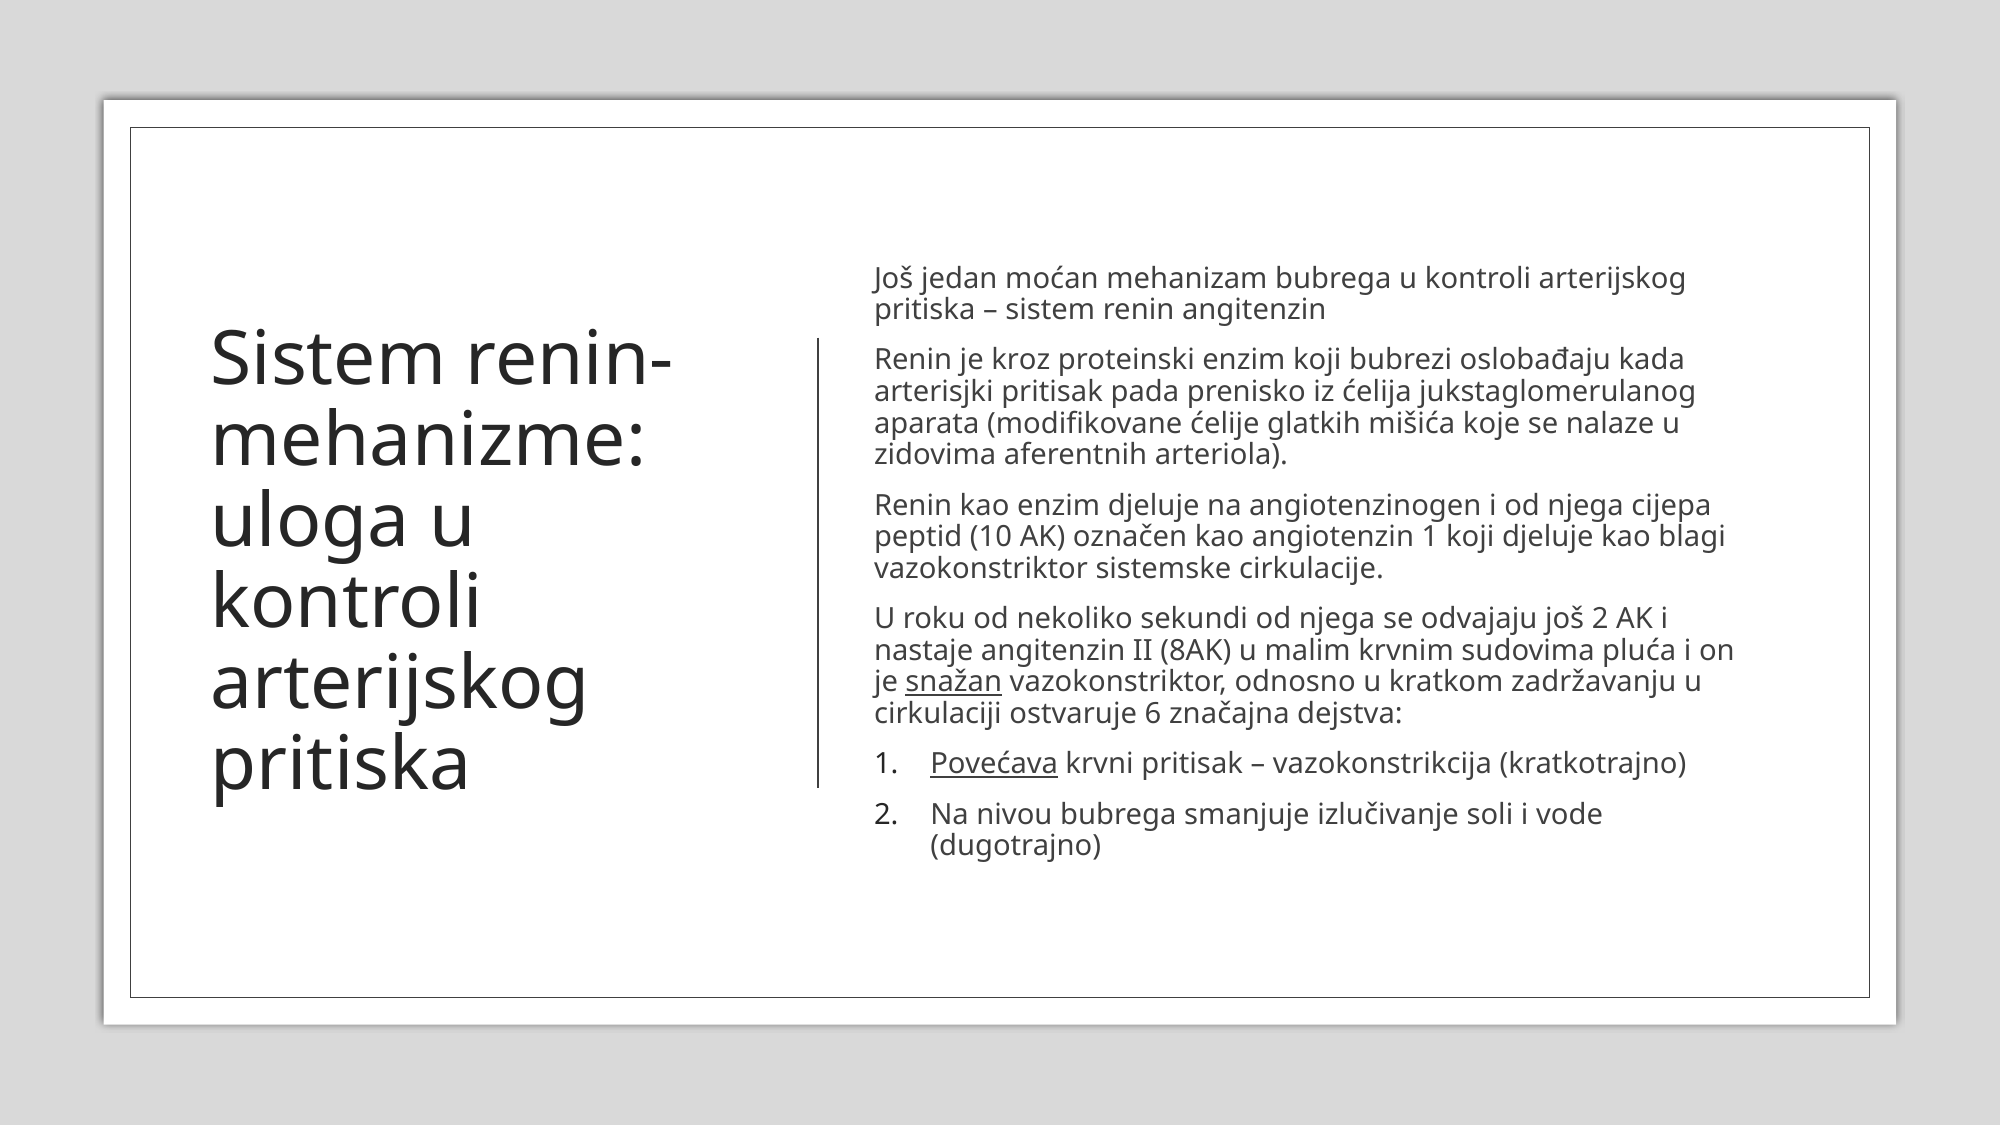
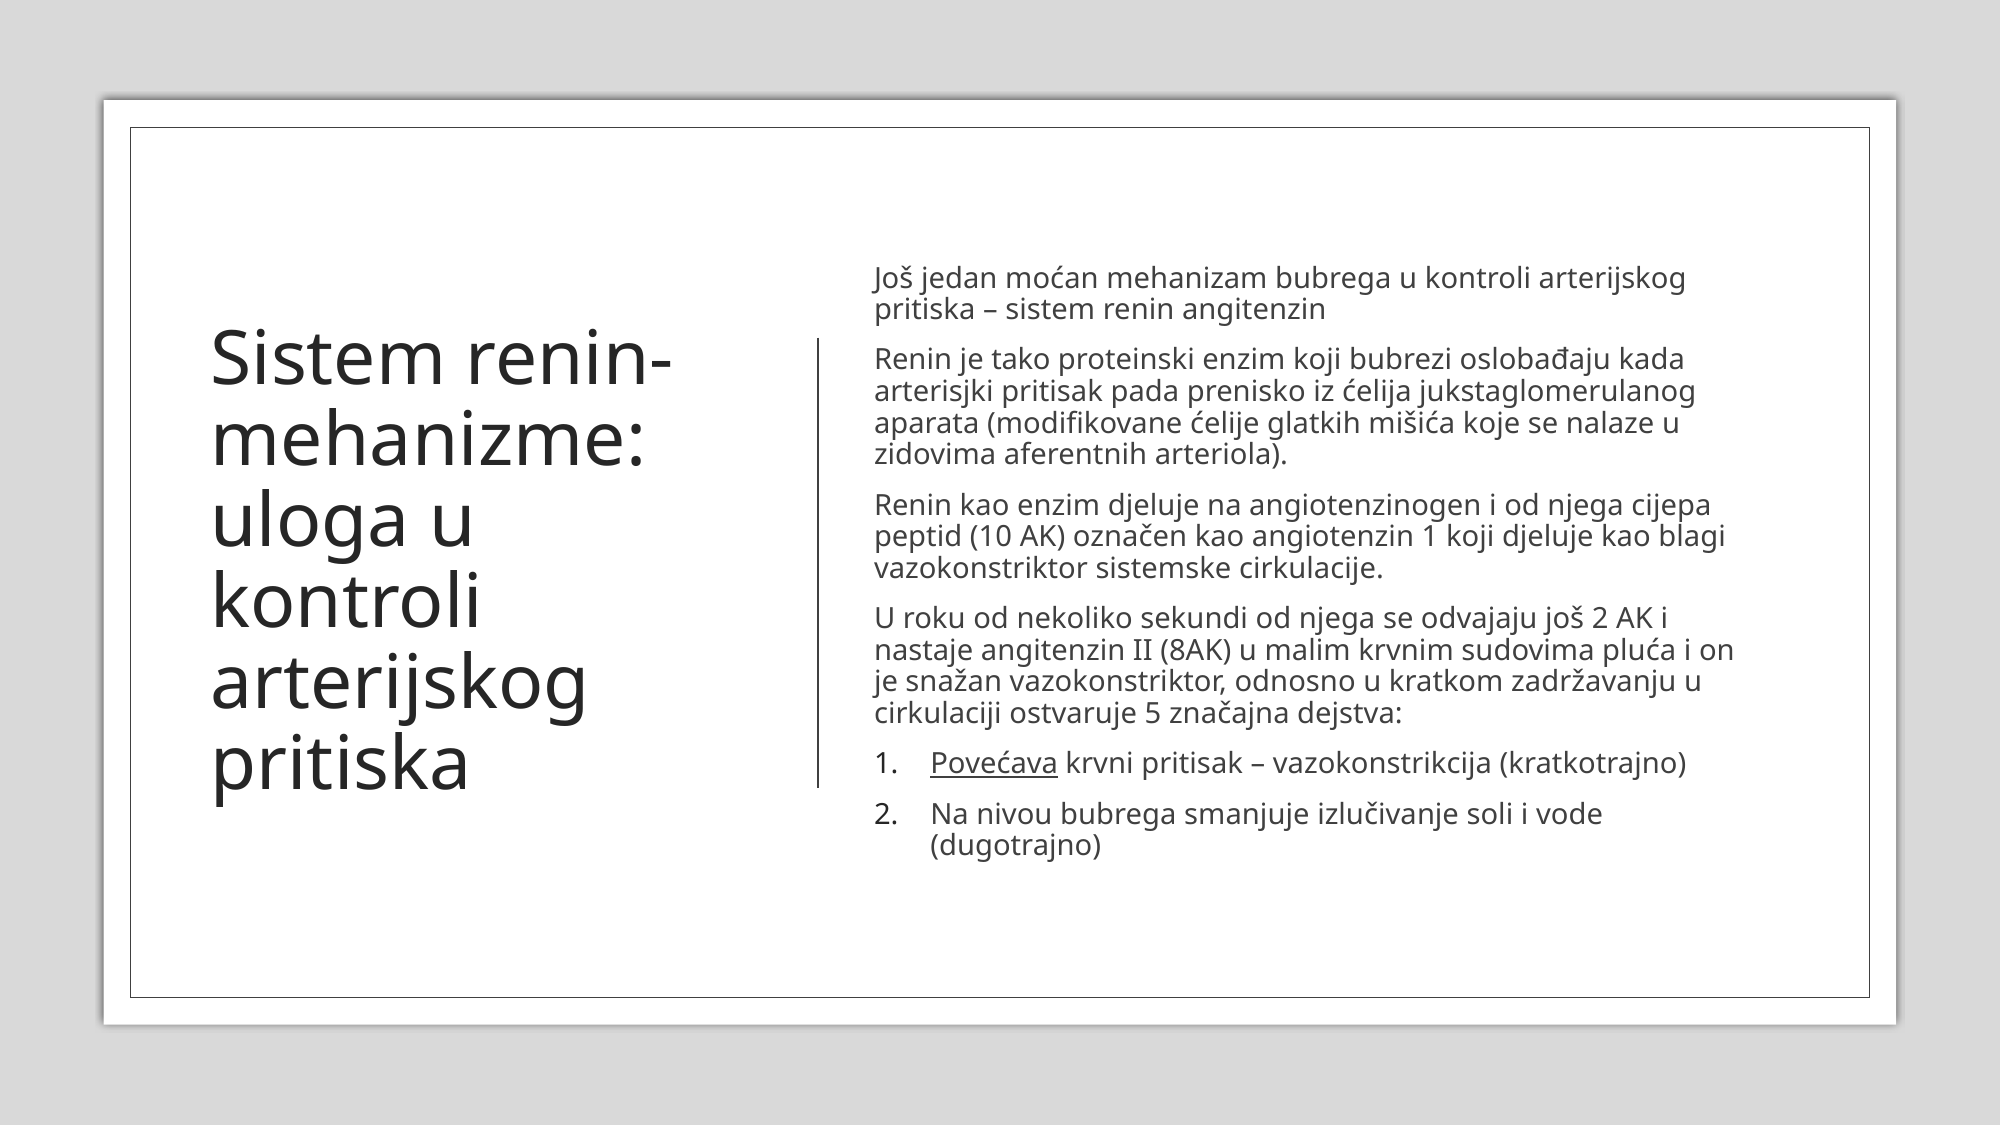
kroz: kroz -> tako
snažan underline: present -> none
6: 6 -> 5
